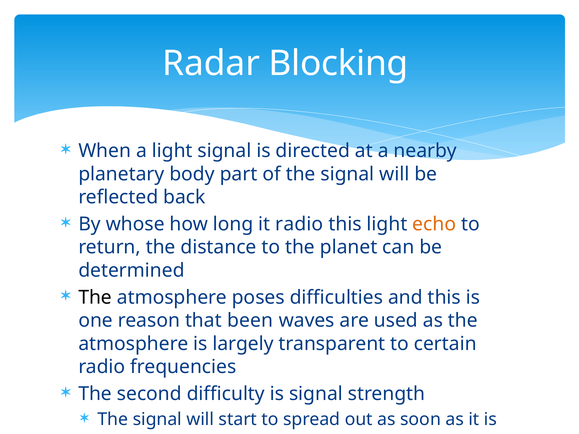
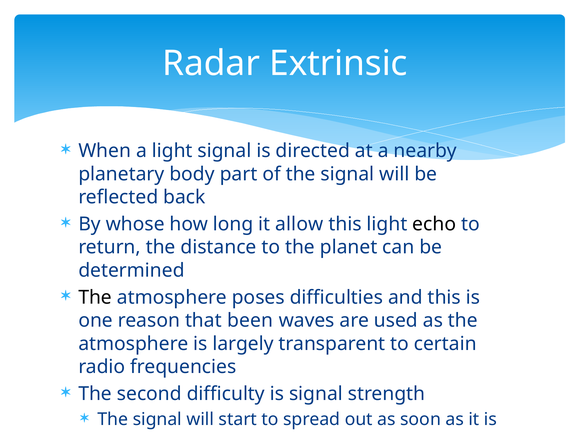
Blocking: Blocking -> Extrinsic
it radio: radio -> allow
echo colour: orange -> black
